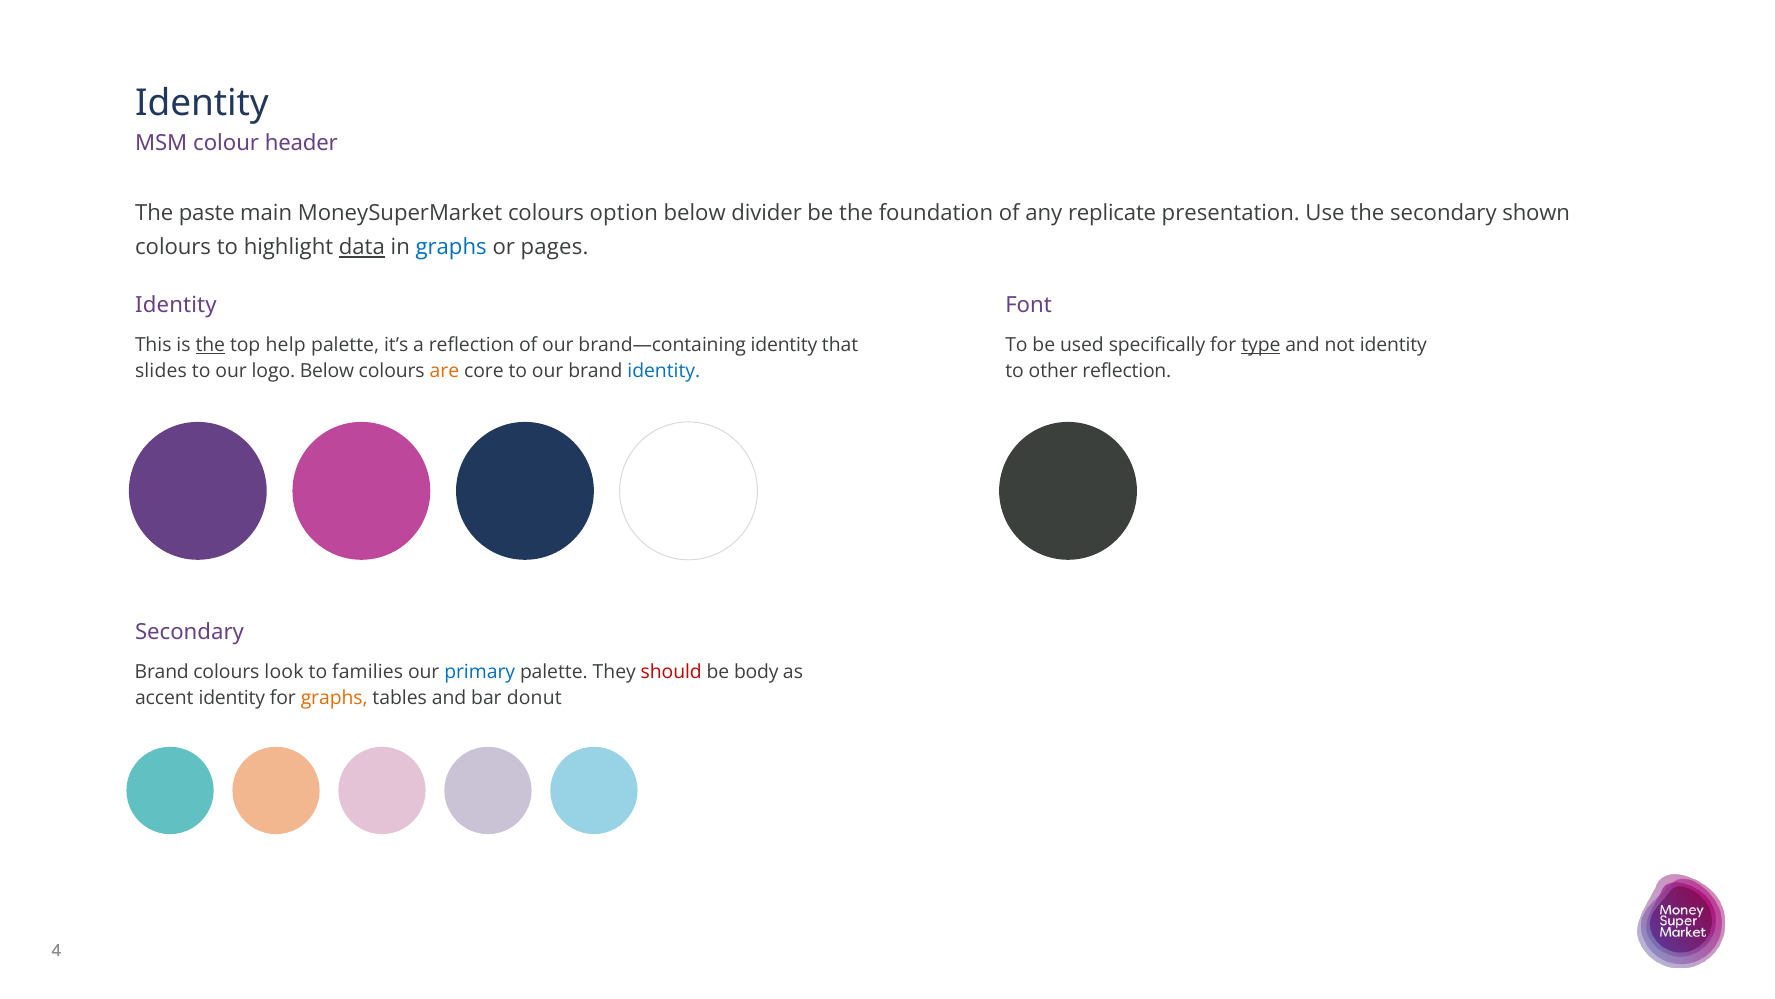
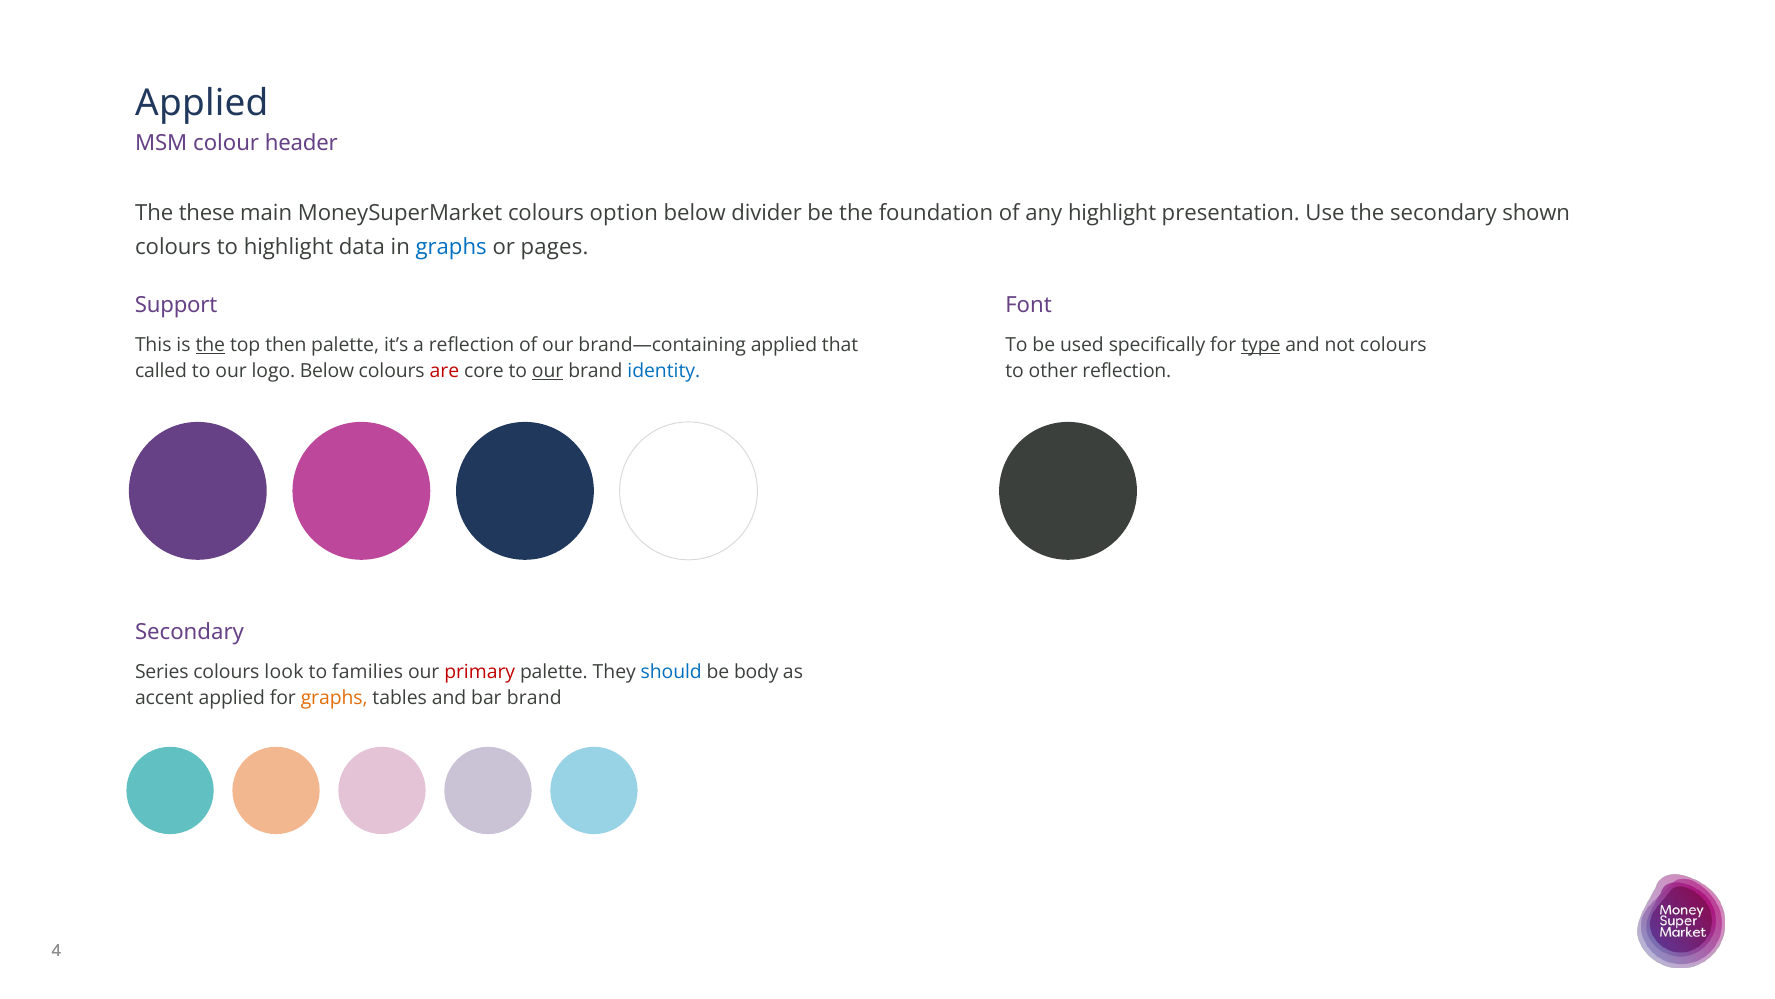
Identity at (202, 103): Identity -> Applied
paste: paste -> these
any replicate: replicate -> highlight
data underline: present -> none
Identity at (176, 305): Identity -> Support
help: help -> then
brand—containing identity: identity -> applied
not identity: identity -> colours
slides: slides -> called
are colour: orange -> red
our at (548, 371) underline: none -> present
Brand at (162, 672): Brand -> Series
primary colour: blue -> red
should colour: red -> blue
accent identity: identity -> applied
bar donut: donut -> brand
